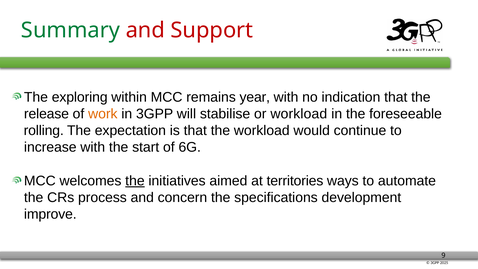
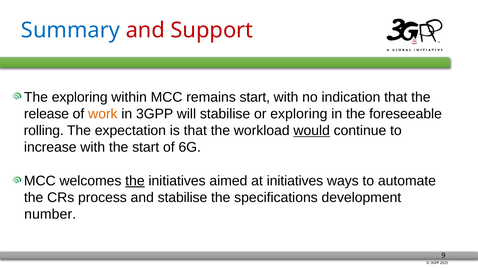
Summary colour: green -> blue
remains year: year -> start
or workload: workload -> exploring
would underline: none -> present
at territories: territories -> initiatives
and concern: concern -> stabilise
improve: improve -> number
